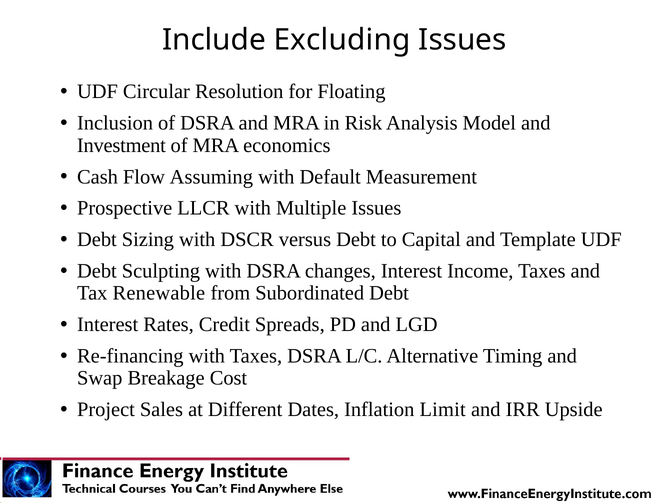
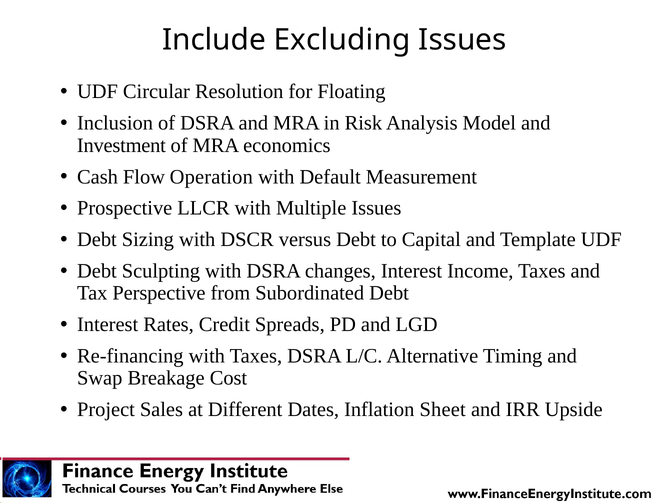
Assuming: Assuming -> Operation
Renewable: Renewable -> Perspective
Limit: Limit -> Sheet
